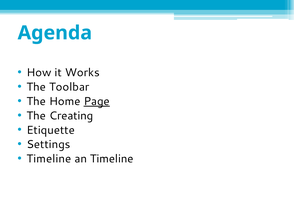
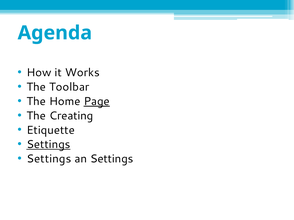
Settings at (48, 145) underline: none -> present
Timeline at (49, 159): Timeline -> Settings
an Timeline: Timeline -> Settings
